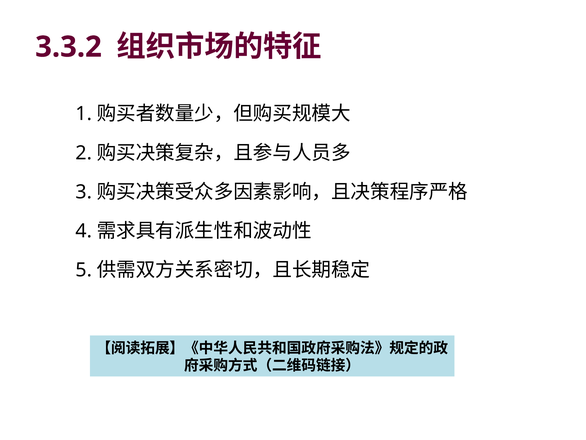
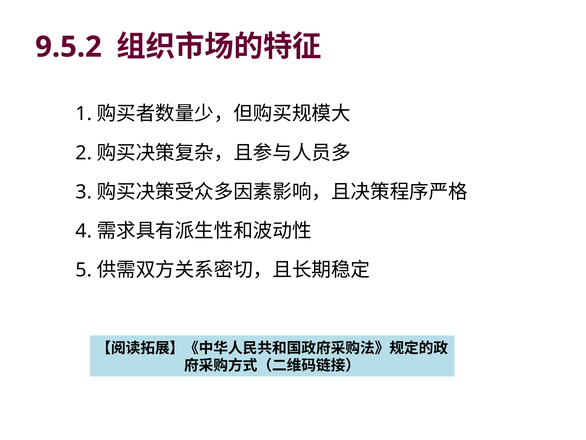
3.3.2: 3.3.2 -> 9.5.2
